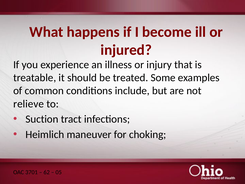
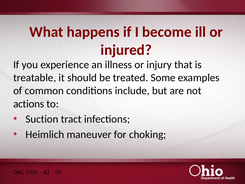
relieve: relieve -> actions
